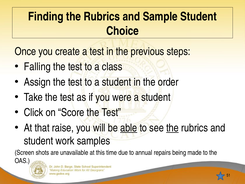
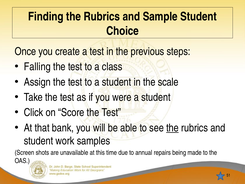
order: order -> scale
raise: raise -> bank
able underline: present -> none
